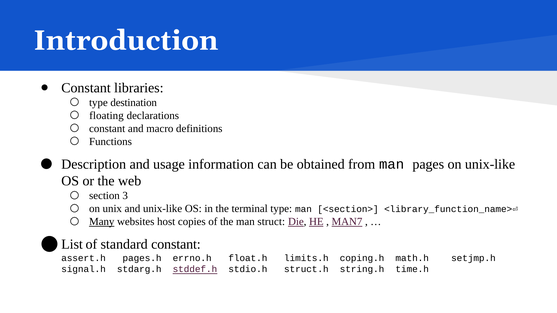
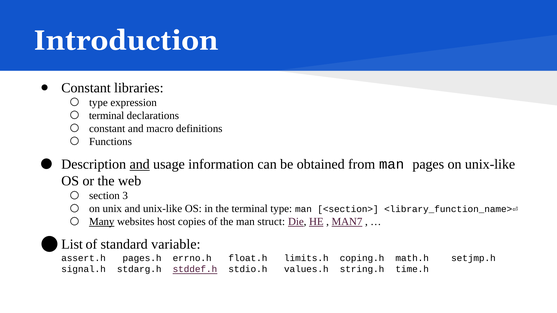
destination: destination -> expression
floating at (106, 116): floating -> terminal
and at (140, 164) underline: none -> present
standard constant: constant -> variable
struct.h: struct.h -> values.h
